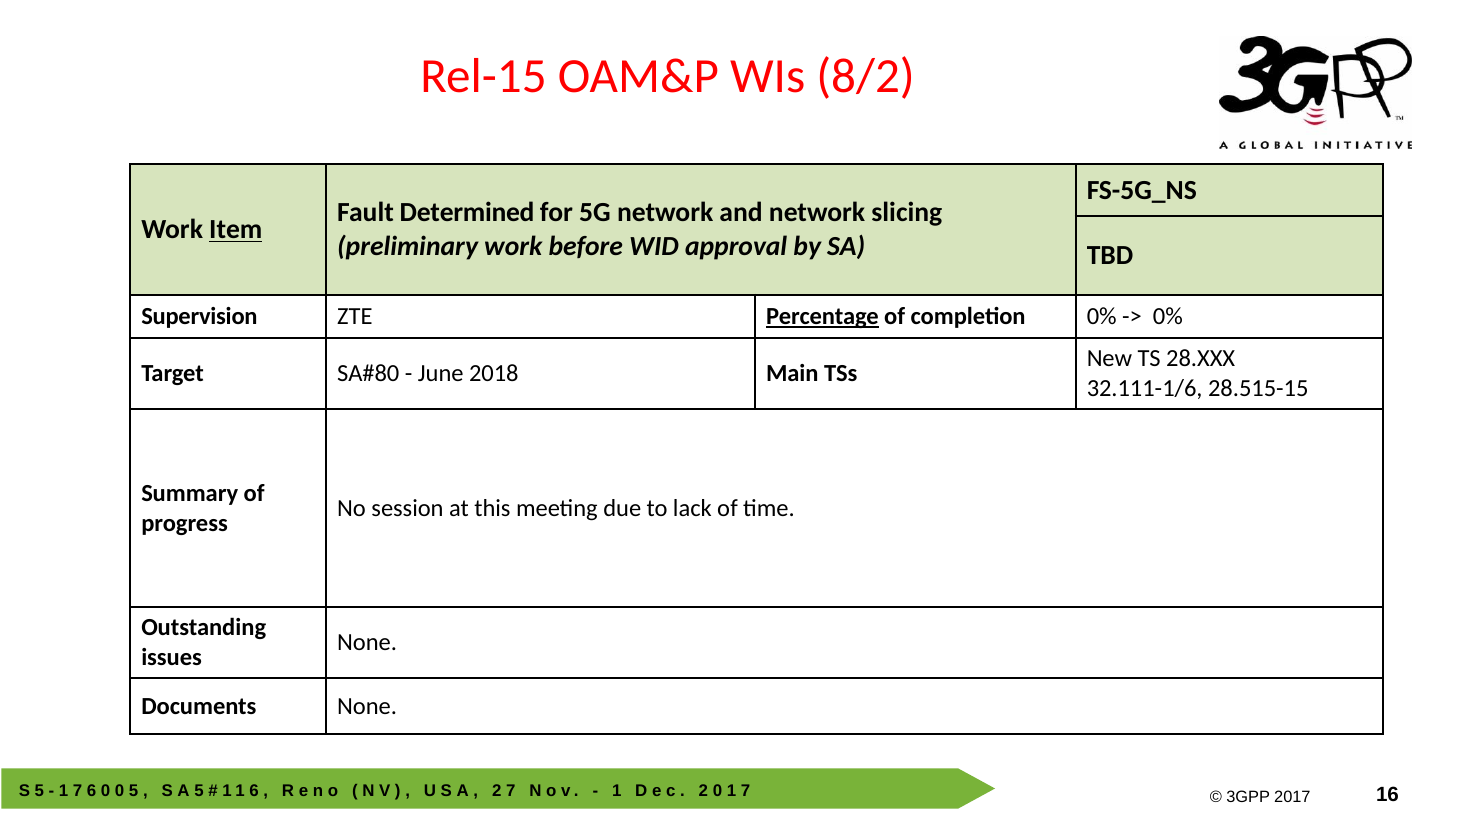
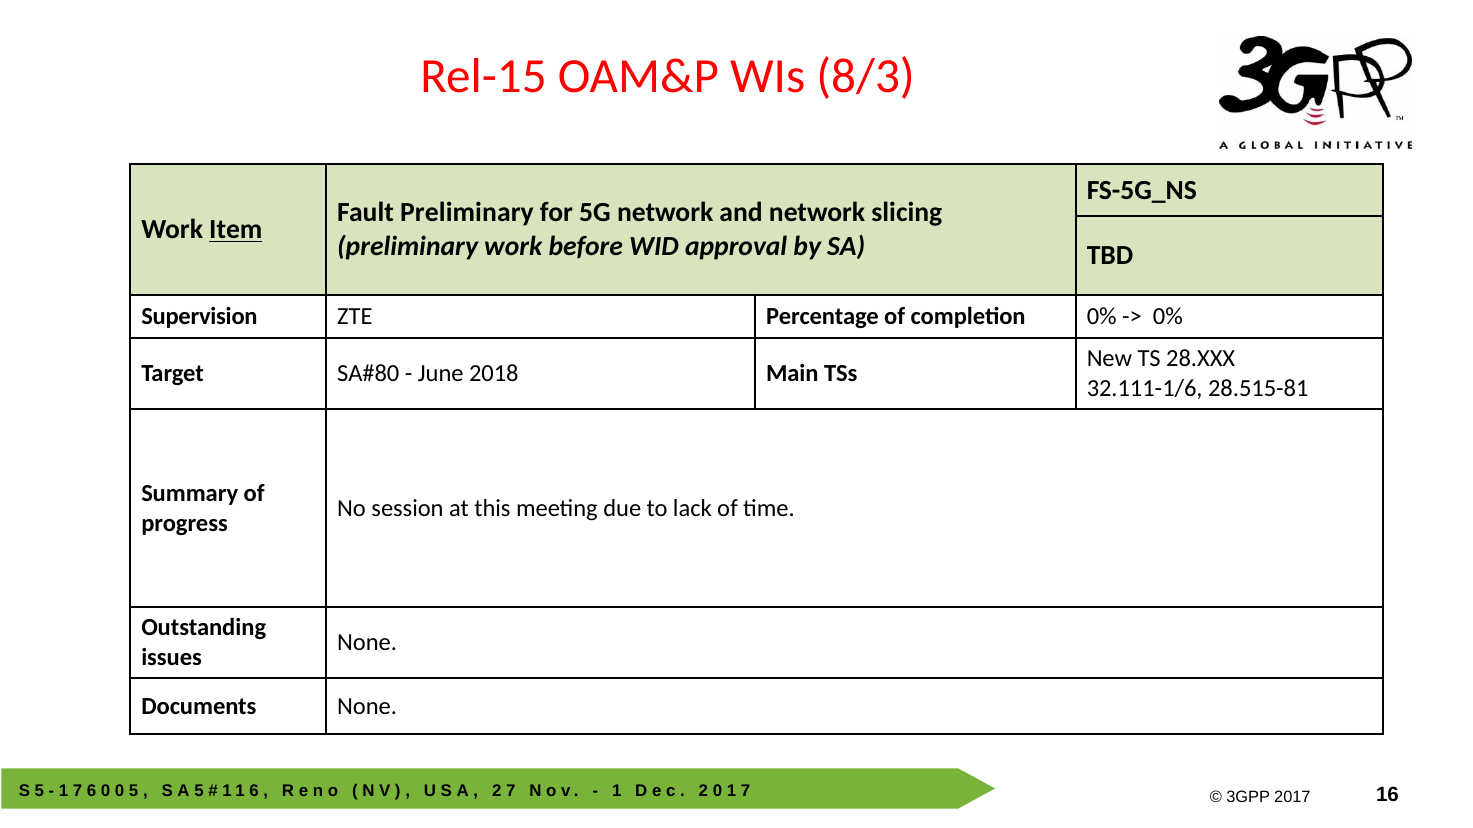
8/2: 8/2 -> 8/3
Fault Determined: Determined -> Preliminary
Percentage underline: present -> none
28.515-15: 28.515-15 -> 28.515-81
